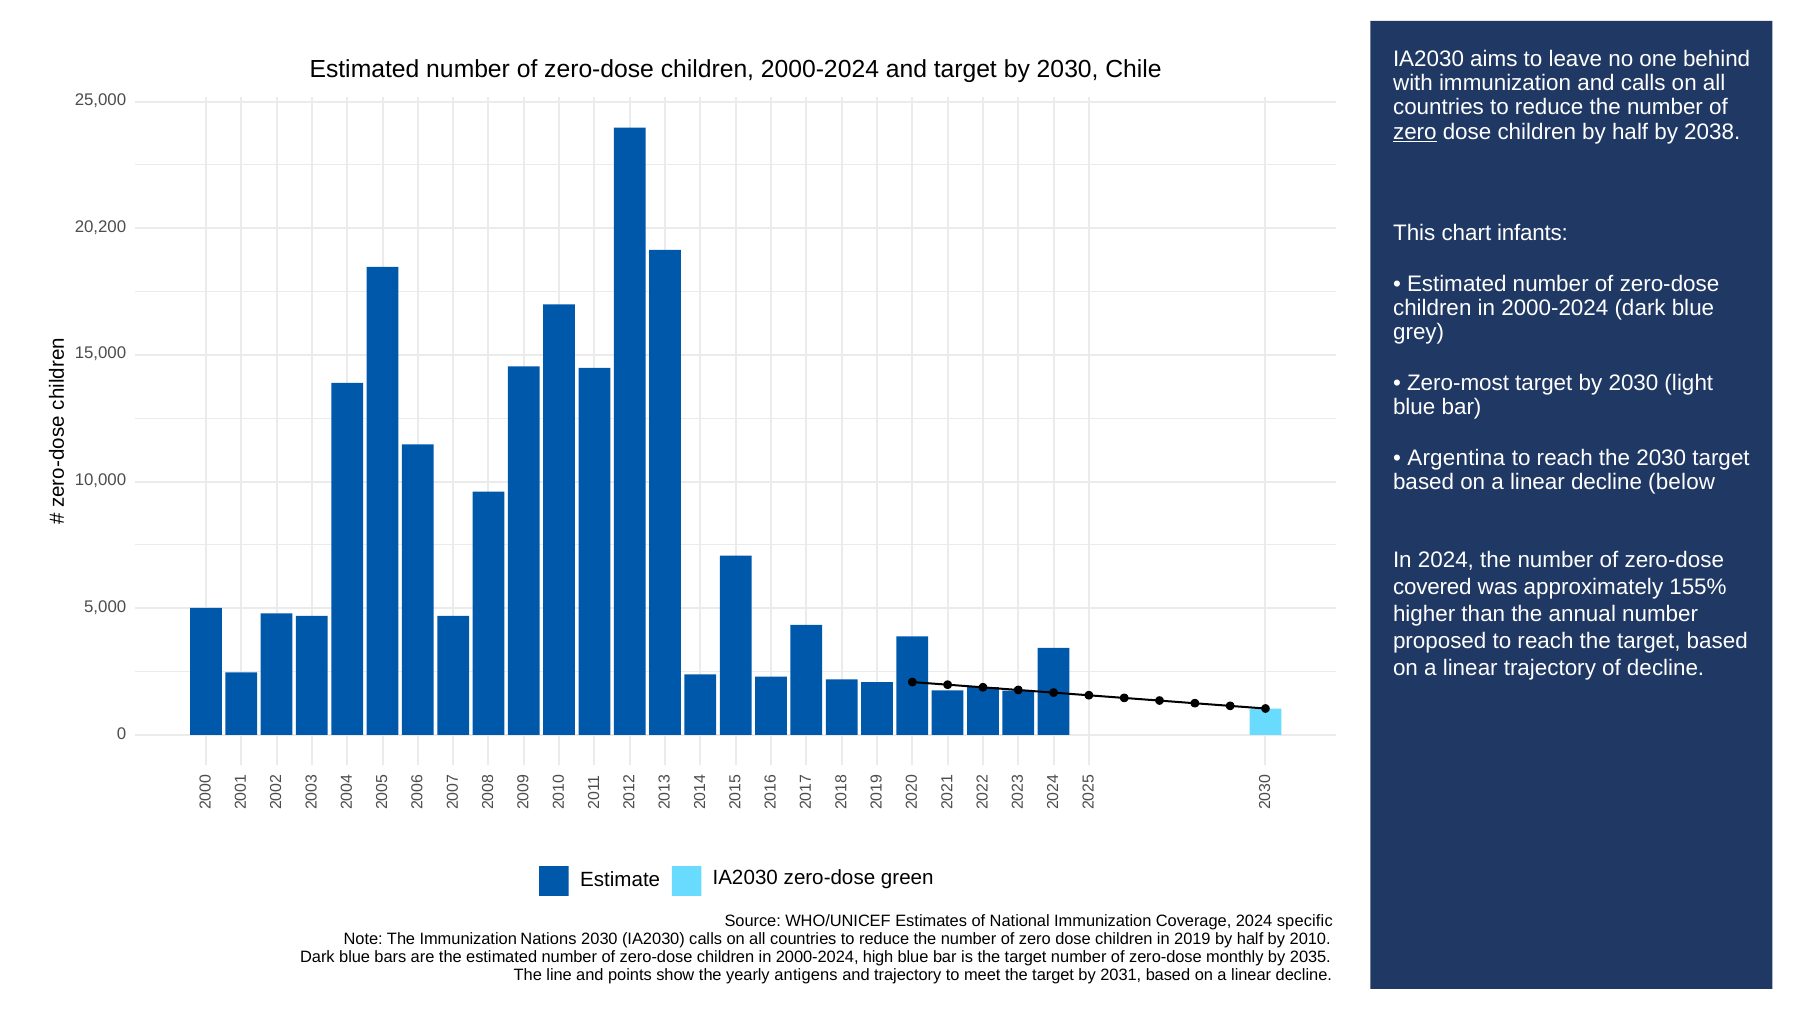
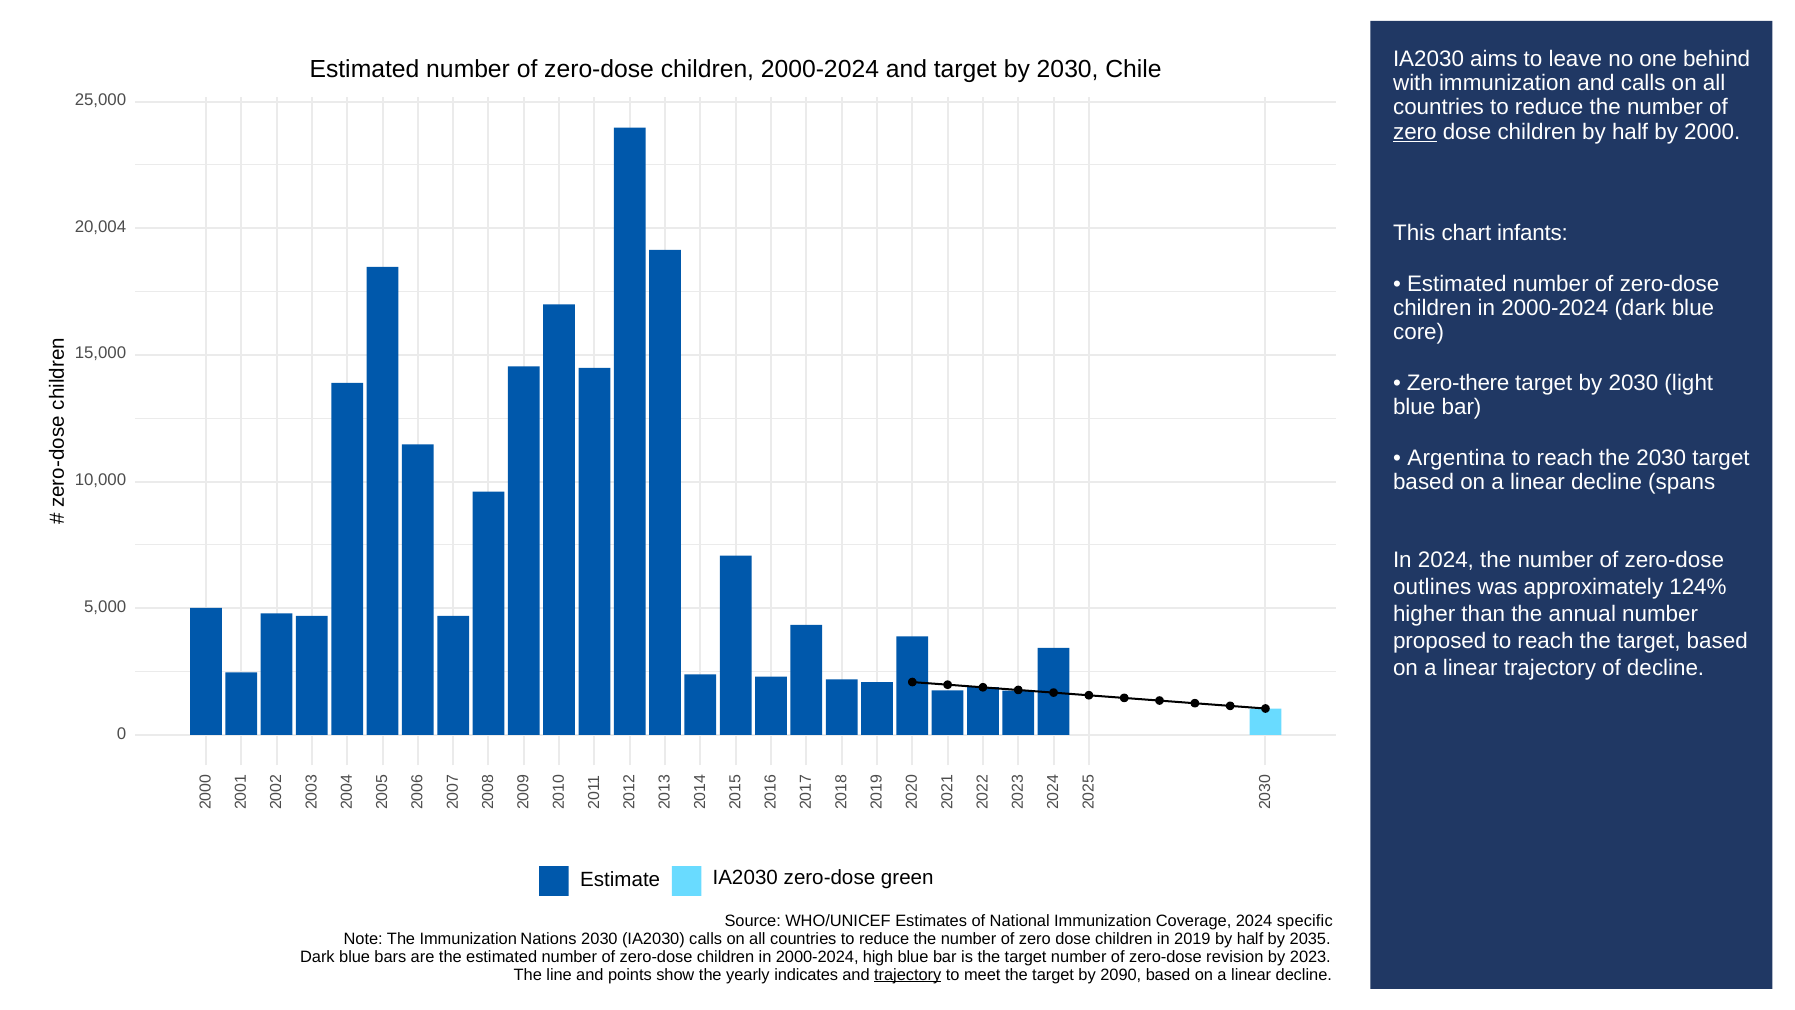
2038: 2038 -> 2000
20,200: 20,200 -> 20,004
grey: grey -> core
Zero-most: Zero-most -> Zero-there
below: below -> spans
covered: covered -> outlines
155%: 155% -> 124%
2010: 2010 -> 2035
zero-dose monthly: monthly -> revision
2035: 2035 -> 2023
antigens: antigens -> indicates
trajectory at (908, 974) underline: none -> present
2031: 2031 -> 2090
